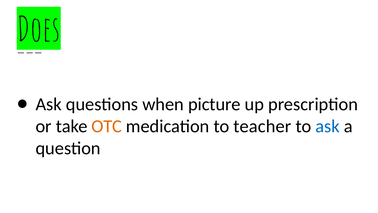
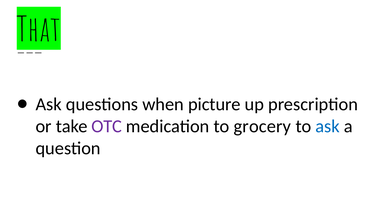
Does: Does -> That
OTC colour: orange -> purple
teacher: teacher -> grocery
